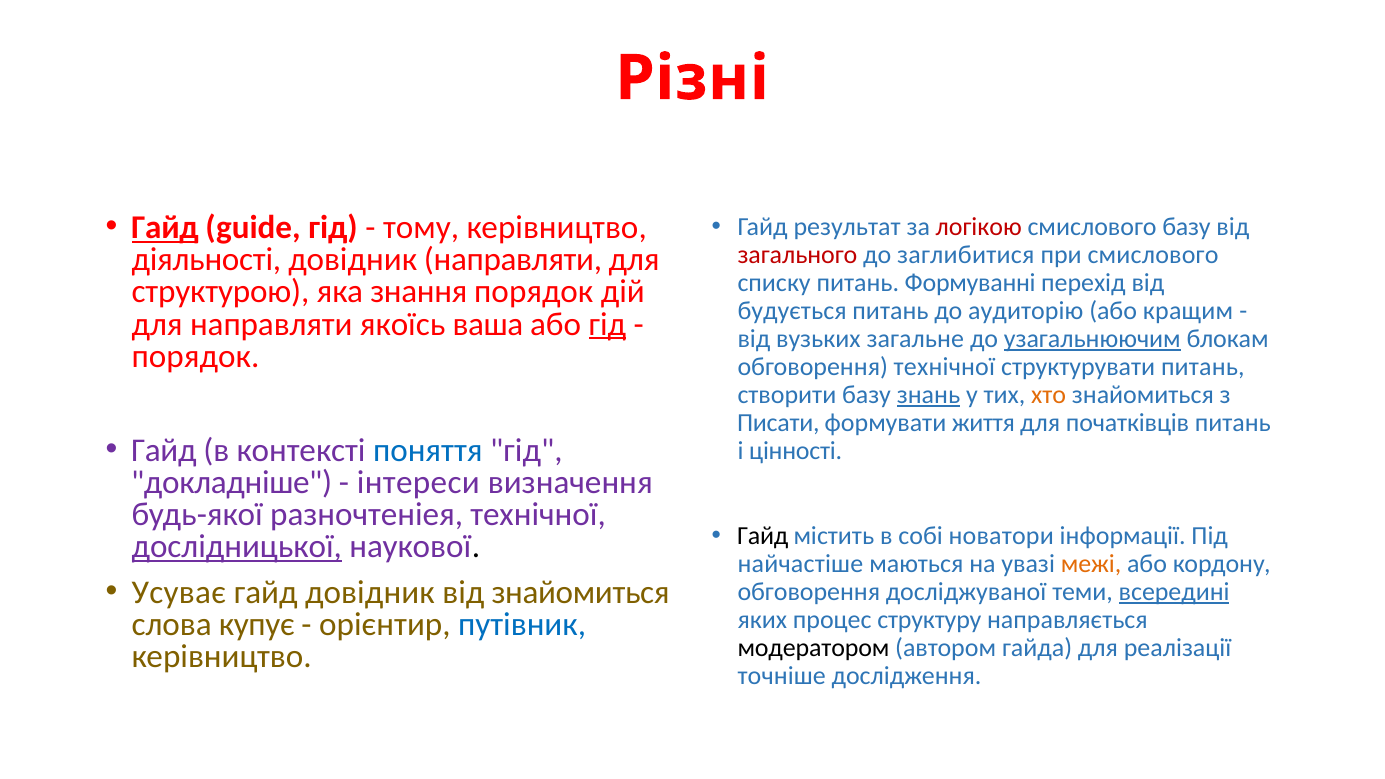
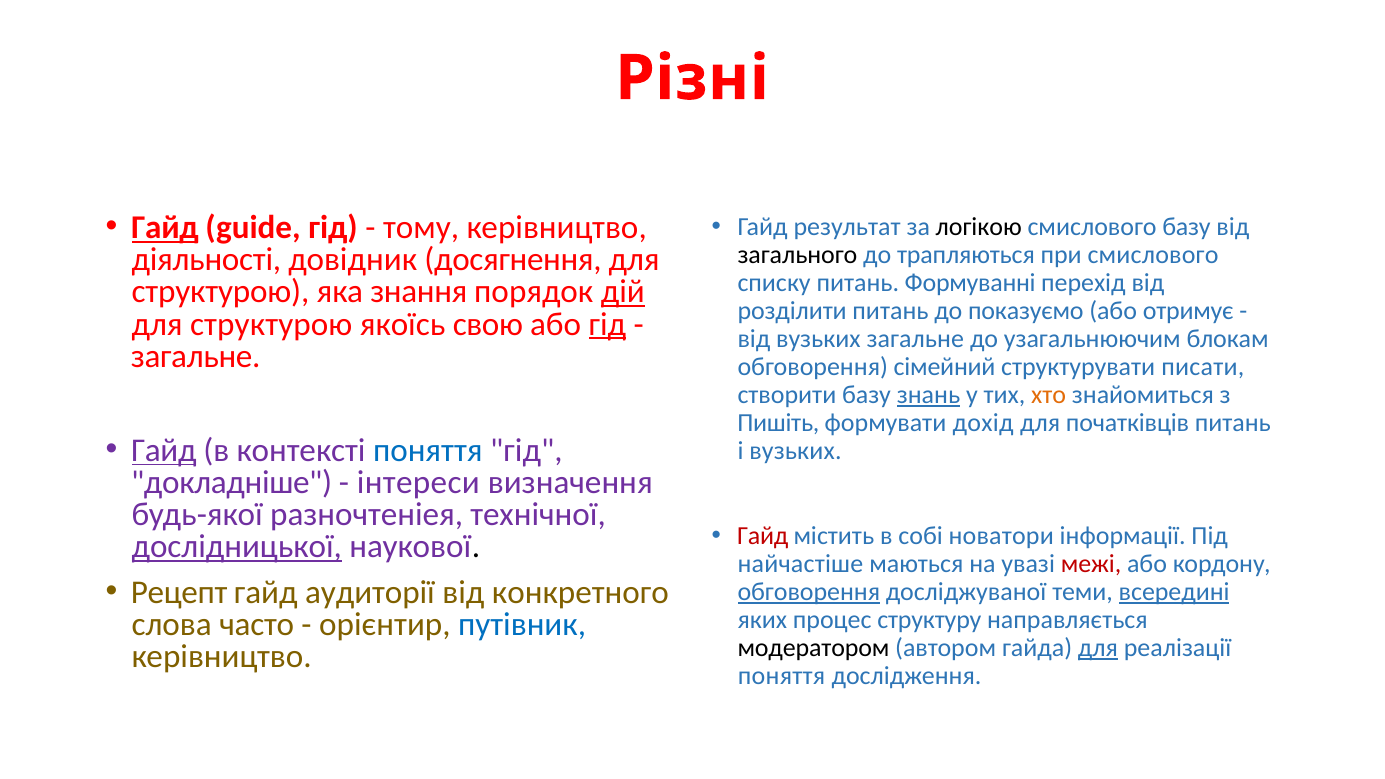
логікою colour: red -> black
загального colour: red -> black
заглибитися: заглибитися -> трапляються
довідник направляти: направляти -> досягнення
дій underline: none -> present
будується: будується -> розділити
аудиторію: аудиторію -> показуємо
кращим: кращим -> отримує
направляти at (271, 324): направляти -> структурою
ваша: ваша -> свою
узагальнюючим underline: present -> none
порядок at (196, 356): порядок -> загальне
обговорення технічної: технічної -> сімейний
структурувати питань: питань -> писати
Писати: Писати -> Пишіть
життя: життя -> дохід
Гайд at (164, 450) underline: none -> present
і цінності: цінності -> вузьких
Гайд at (763, 536) colour: black -> red
межі colour: orange -> red
Усуває: Усуває -> Рецепт
гайд довідник: довідник -> аудиторії
від знайомиться: знайомиться -> конкретного
обговорення at (809, 592) underline: none -> present
купує: купує -> часто
для at (1098, 648) underline: none -> present
точніше at (782, 676): точніше -> поняття
